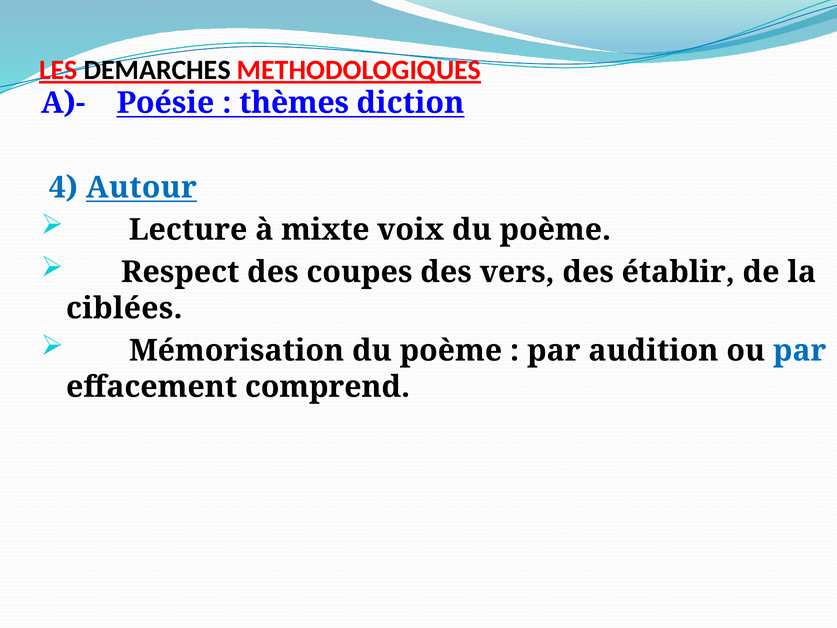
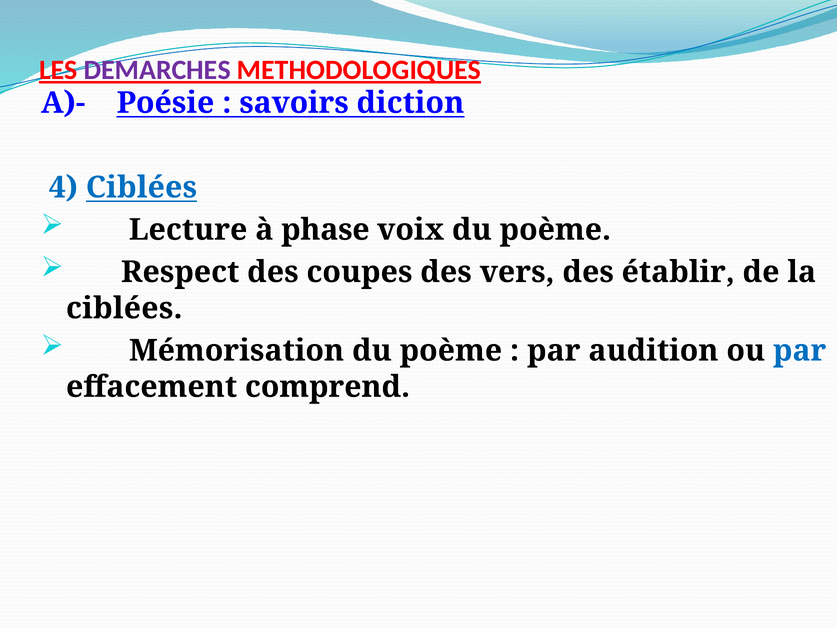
DEMARCHES colour: black -> purple
thèmes: thèmes -> savoirs
4 Autour: Autour -> Ciblées
mixte: mixte -> phase
